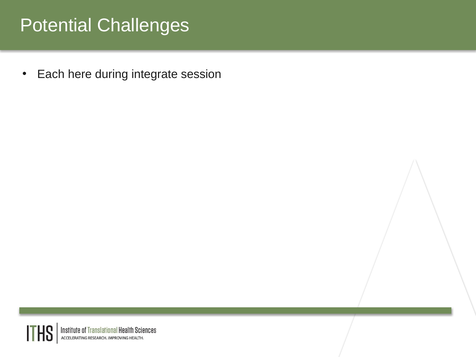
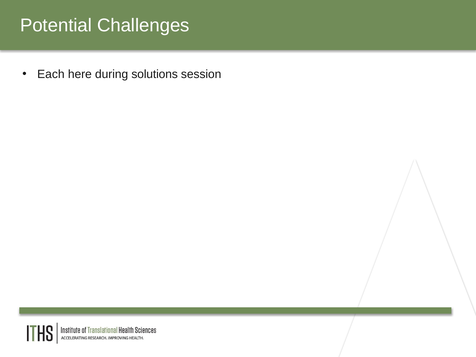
integrate: integrate -> solutions
